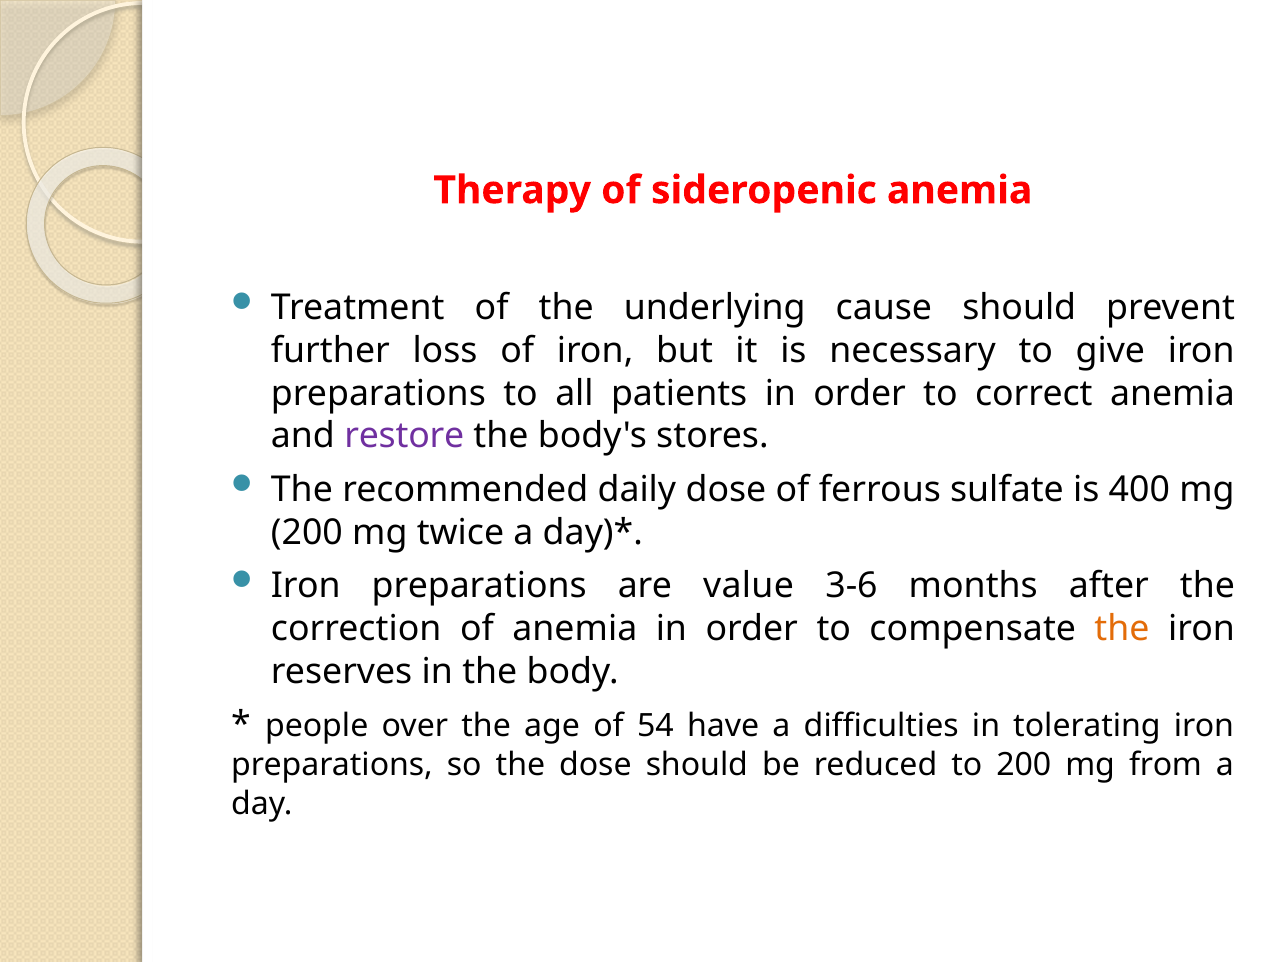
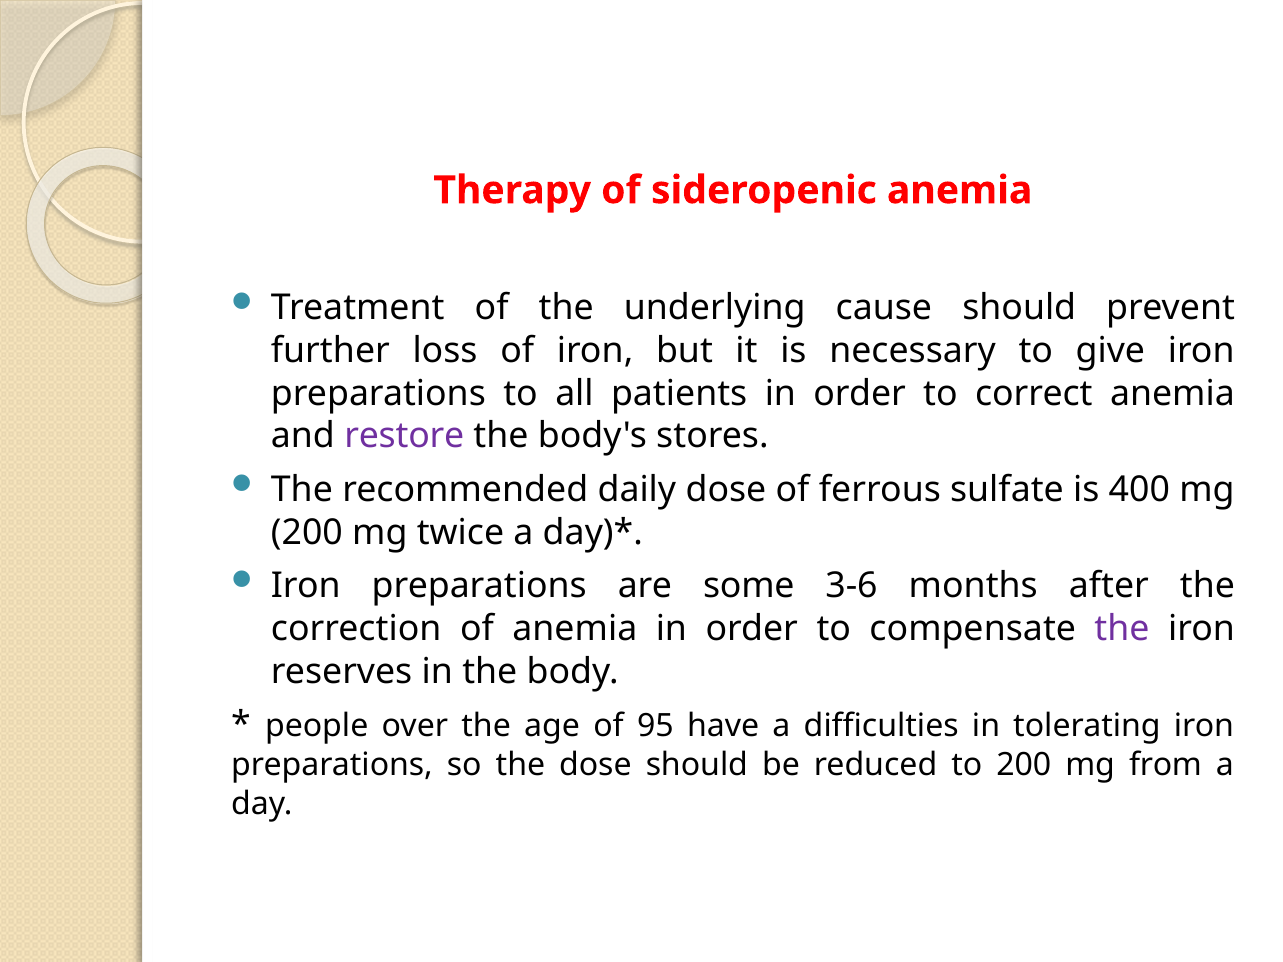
value: value -> some
the at (1122, 629) colour: orange -> purple
54: 54 -> 95
